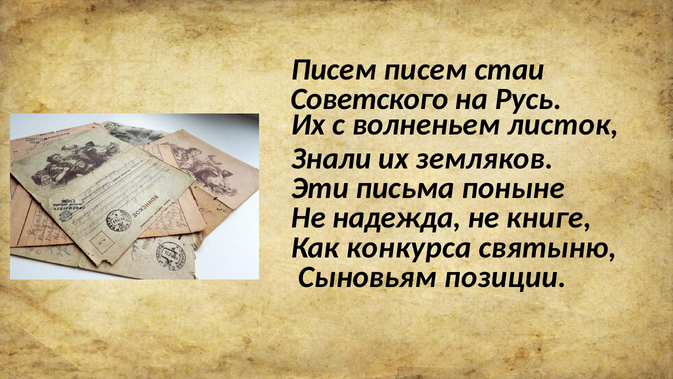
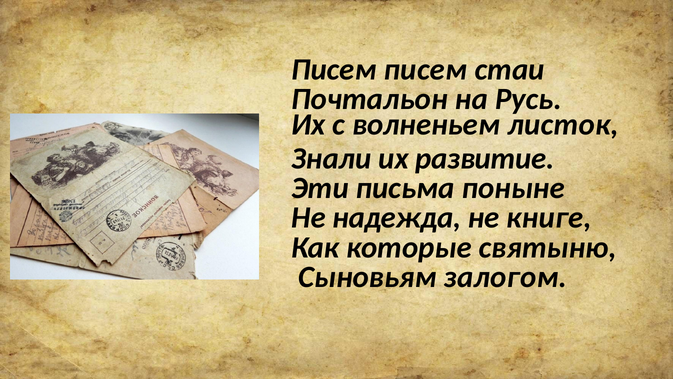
Советского: Советского -> Почтальон
земляков: земляков -> развитие
конкурса: конкурса -> которые
позиции: позиции -> залогом
